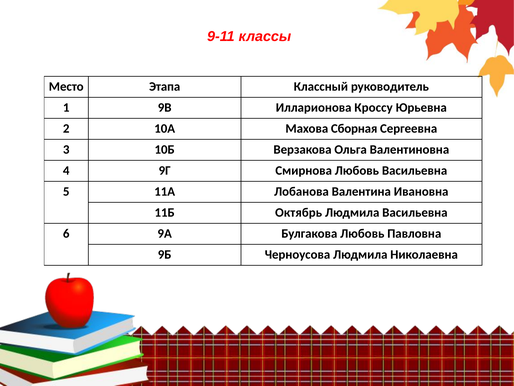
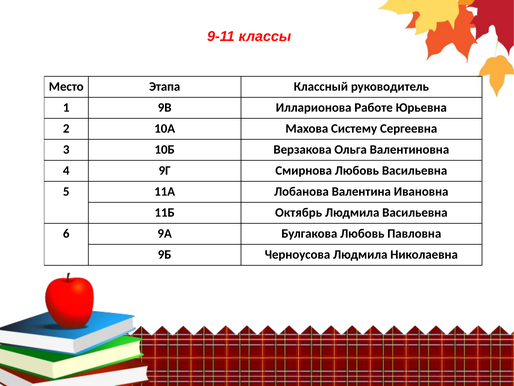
Кроссу: Кроссу -> Работе
Сборная: Сборная -> Систему
